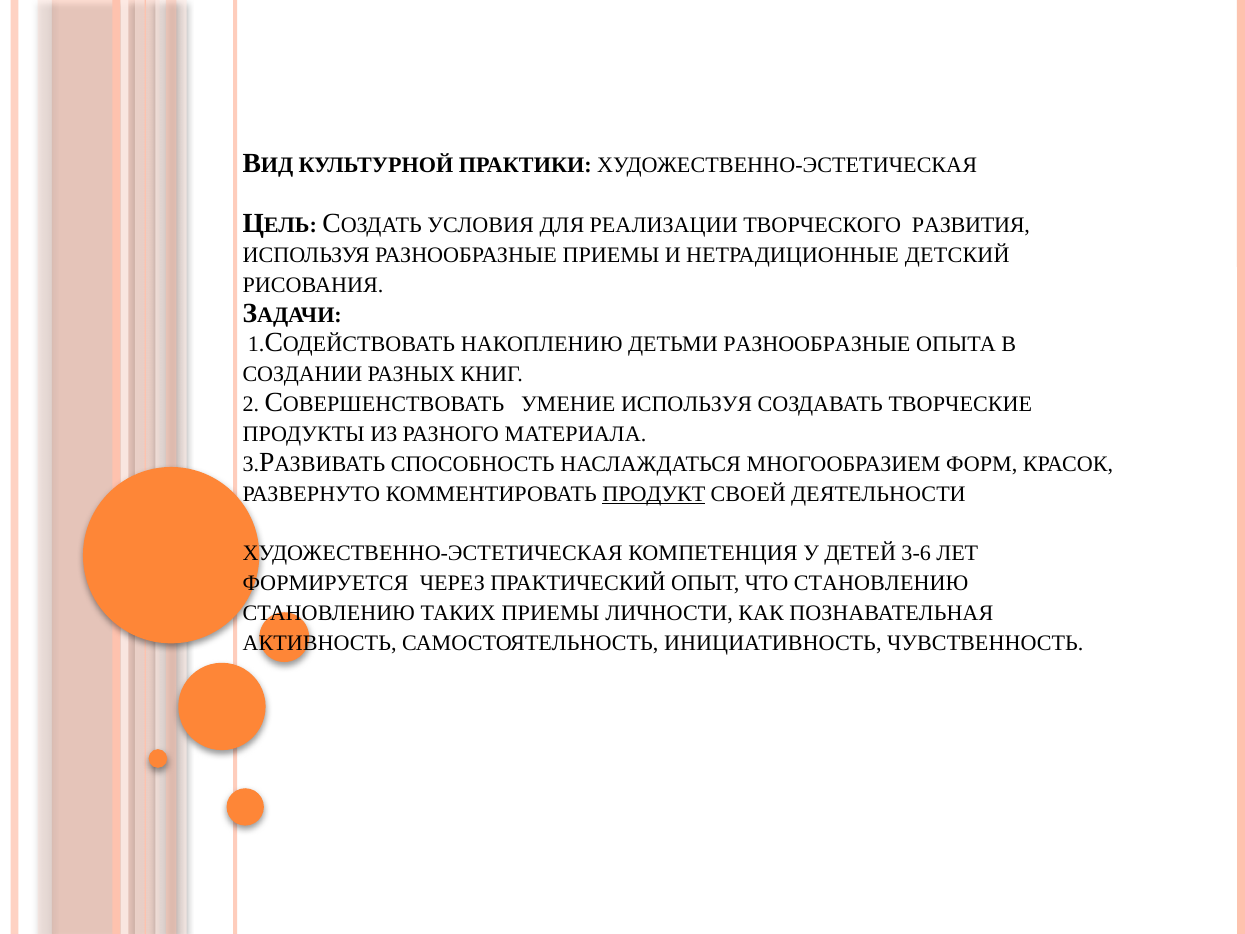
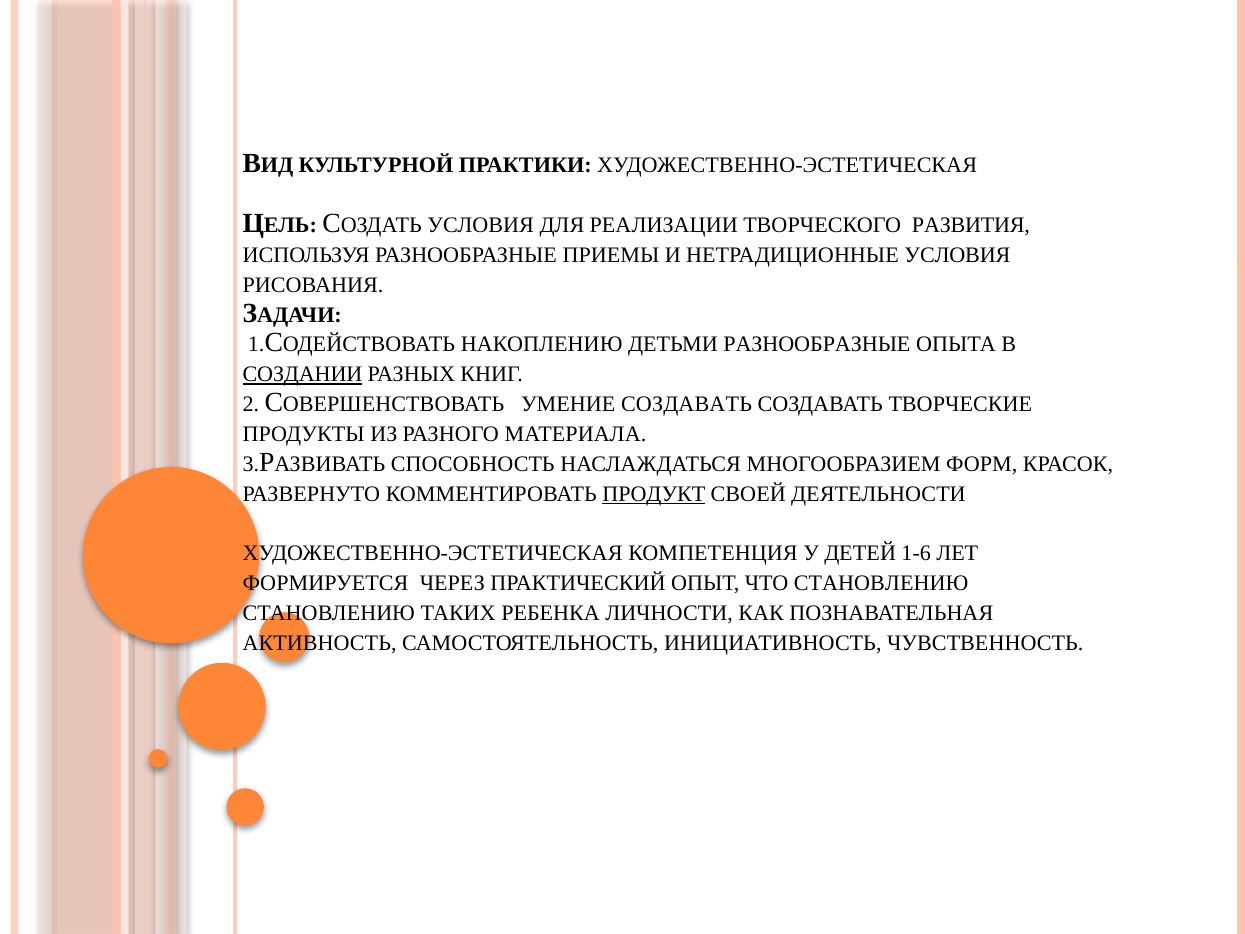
НЕТРАДИЦИОННЫЕ ДЕТСКИЙ: ДЕТСКИЙ -> УСЛОВИЯ
СОЗДАНИИ underline: none -> present
УМЕНИЕ ИСПОЛЬЗУЯ: ИСПОЛЬЗУЯ -> СОЗДАВАТЬ
3-6: 3-6 -> 1-6
ТАКИХ ПРИЕМЫ: ПРИЕМЫ -> РЕБЕНКА
